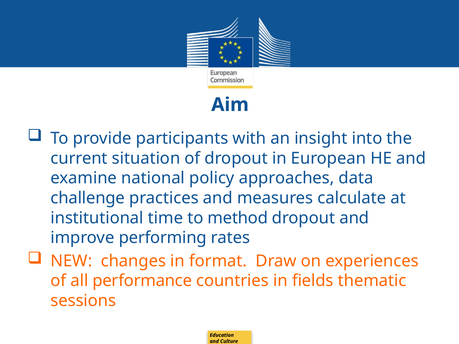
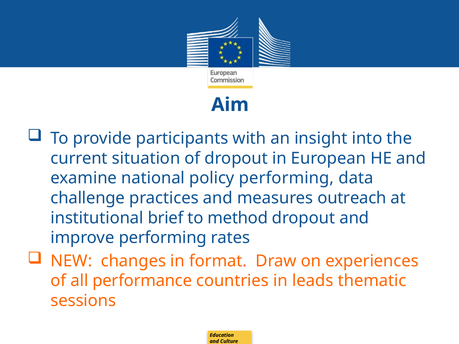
policy approaches: approaches -> performing
calculate: calculate -> outreach
time: time -> brief
fields: fields -> leads
